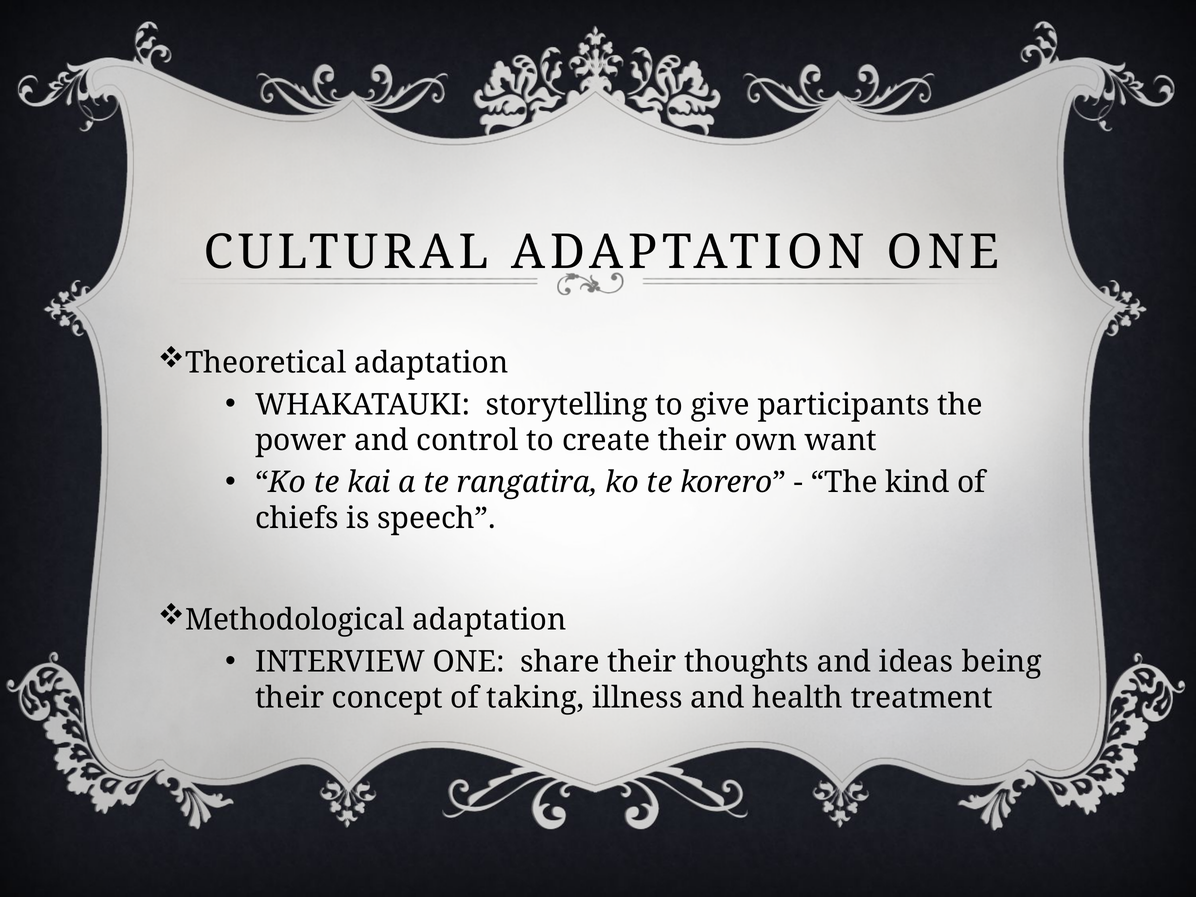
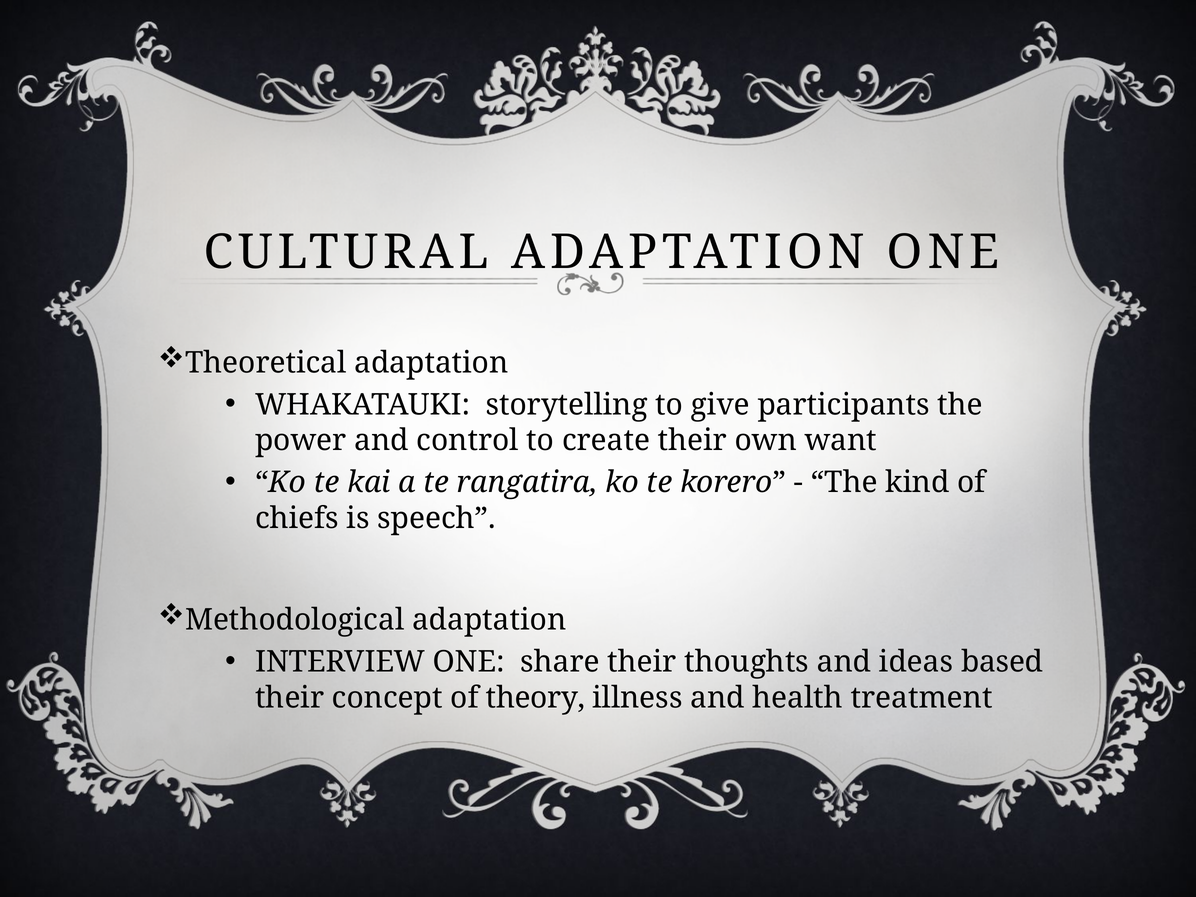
being: being -> based
taking: taking -> theory
